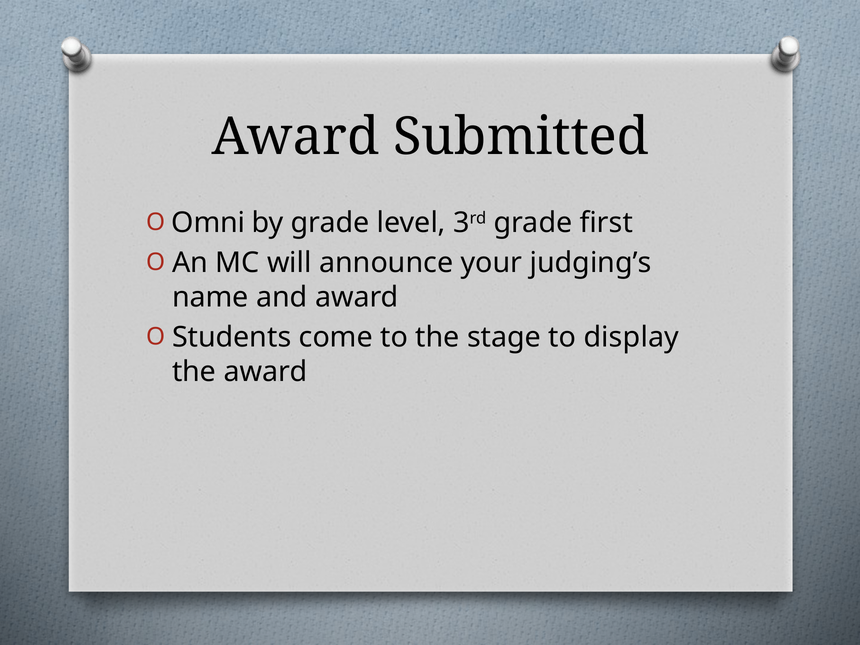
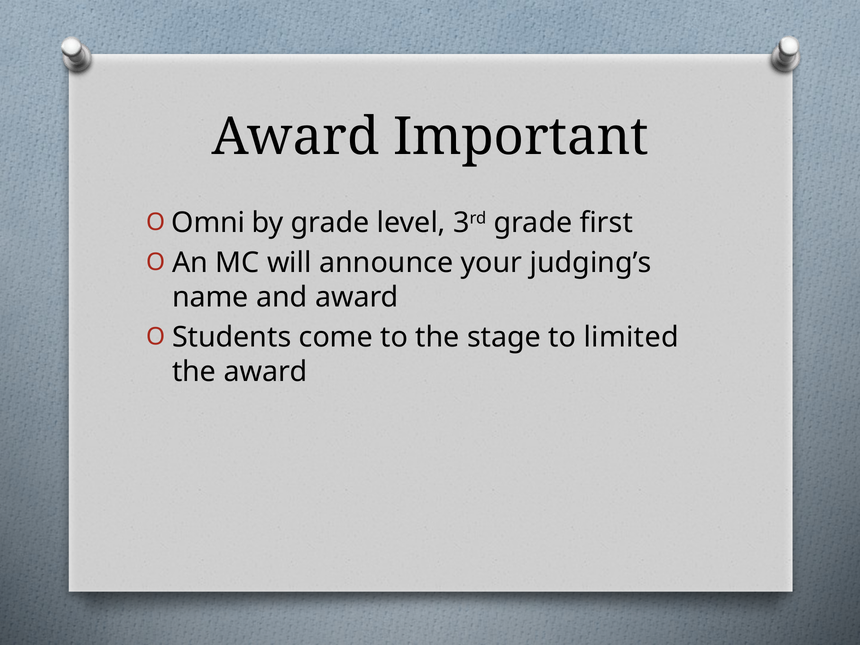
Submitted: Submitted -> Important
display: display -> limited
